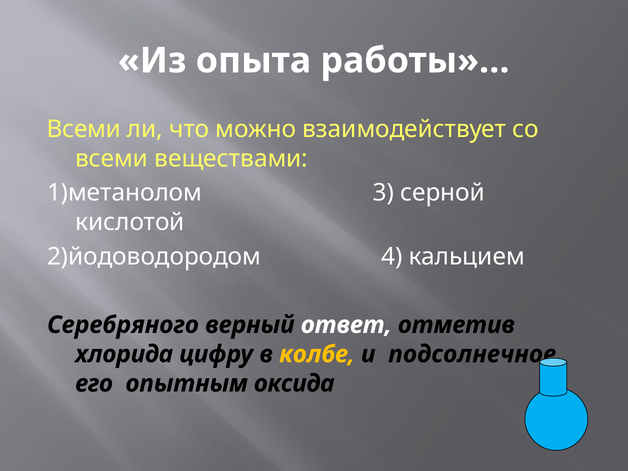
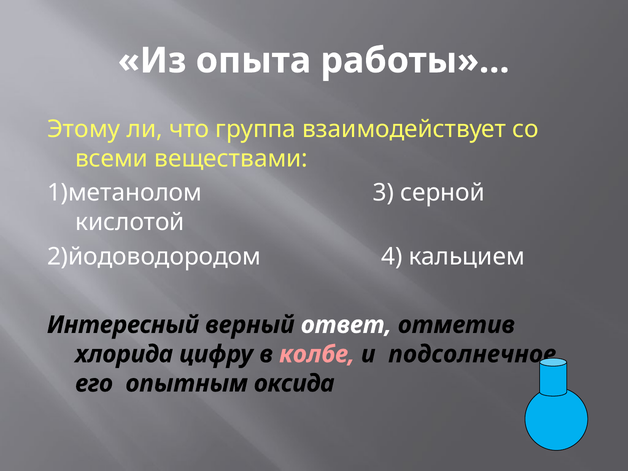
Всеми at (84, 129): Всеми -> Этому
можно: можно -> группа
Серебряного: Серебряного -> Интересный
колбе colour: yellow -> pink
